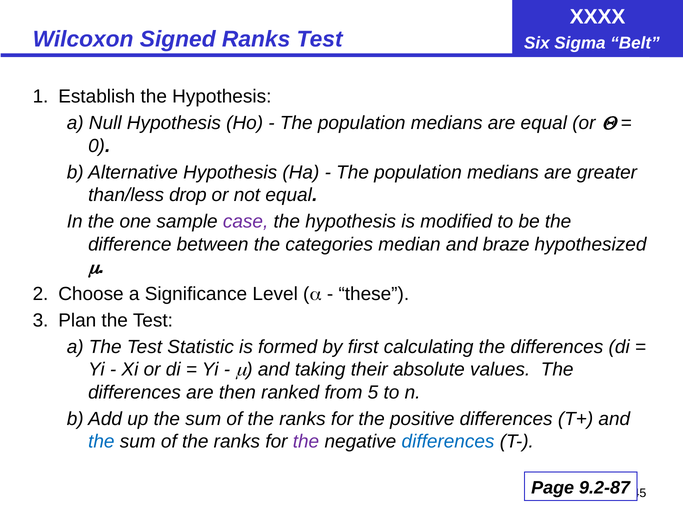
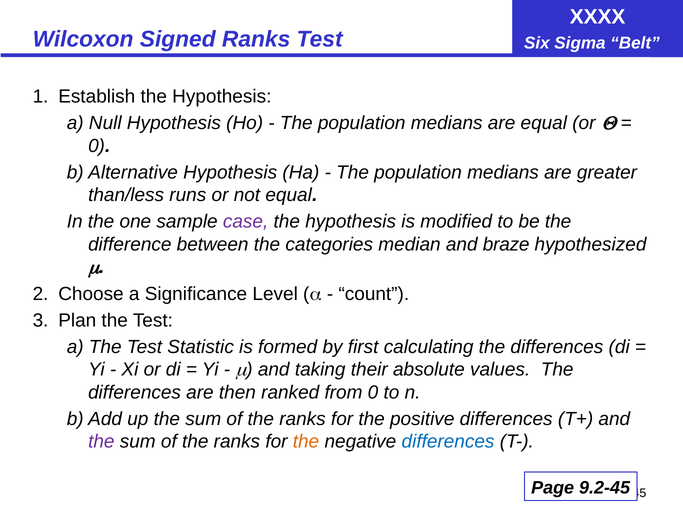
drop: drop -> runs
these: these -> count
from 5: 5 -> 0
the at (101, 442) colour: blue -> purple
the at (306, 442) colour: purple -> orange
9.2-87: 9.2-87 -> 9.2-45
